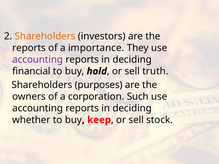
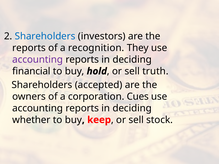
Shareholders at (45, 36) colour: orange -> blue
importance: importance -> recognition
purposes: purposes -> accepted
Such: Such -> Cues
